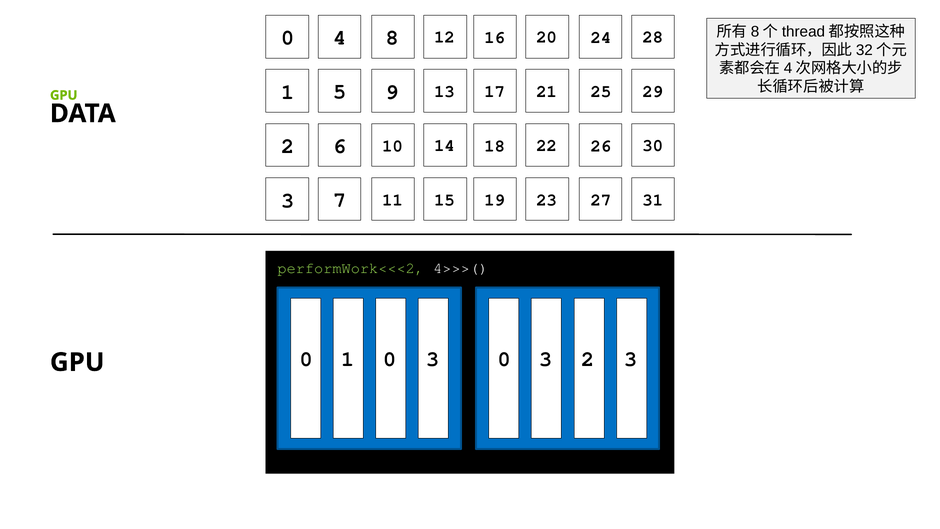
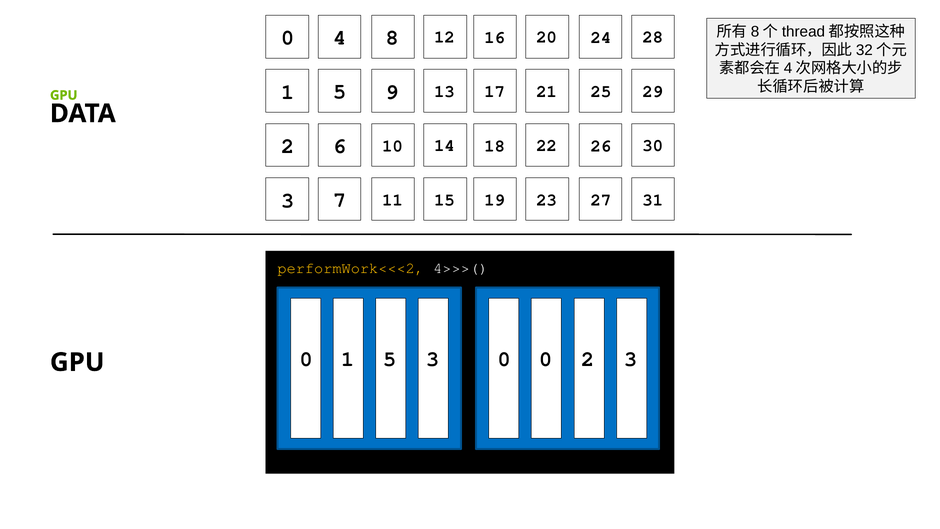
performWork<<<2 colour: light green -> yellow
1 0: 0 -> 5
3 0 3: 3 -> 0
